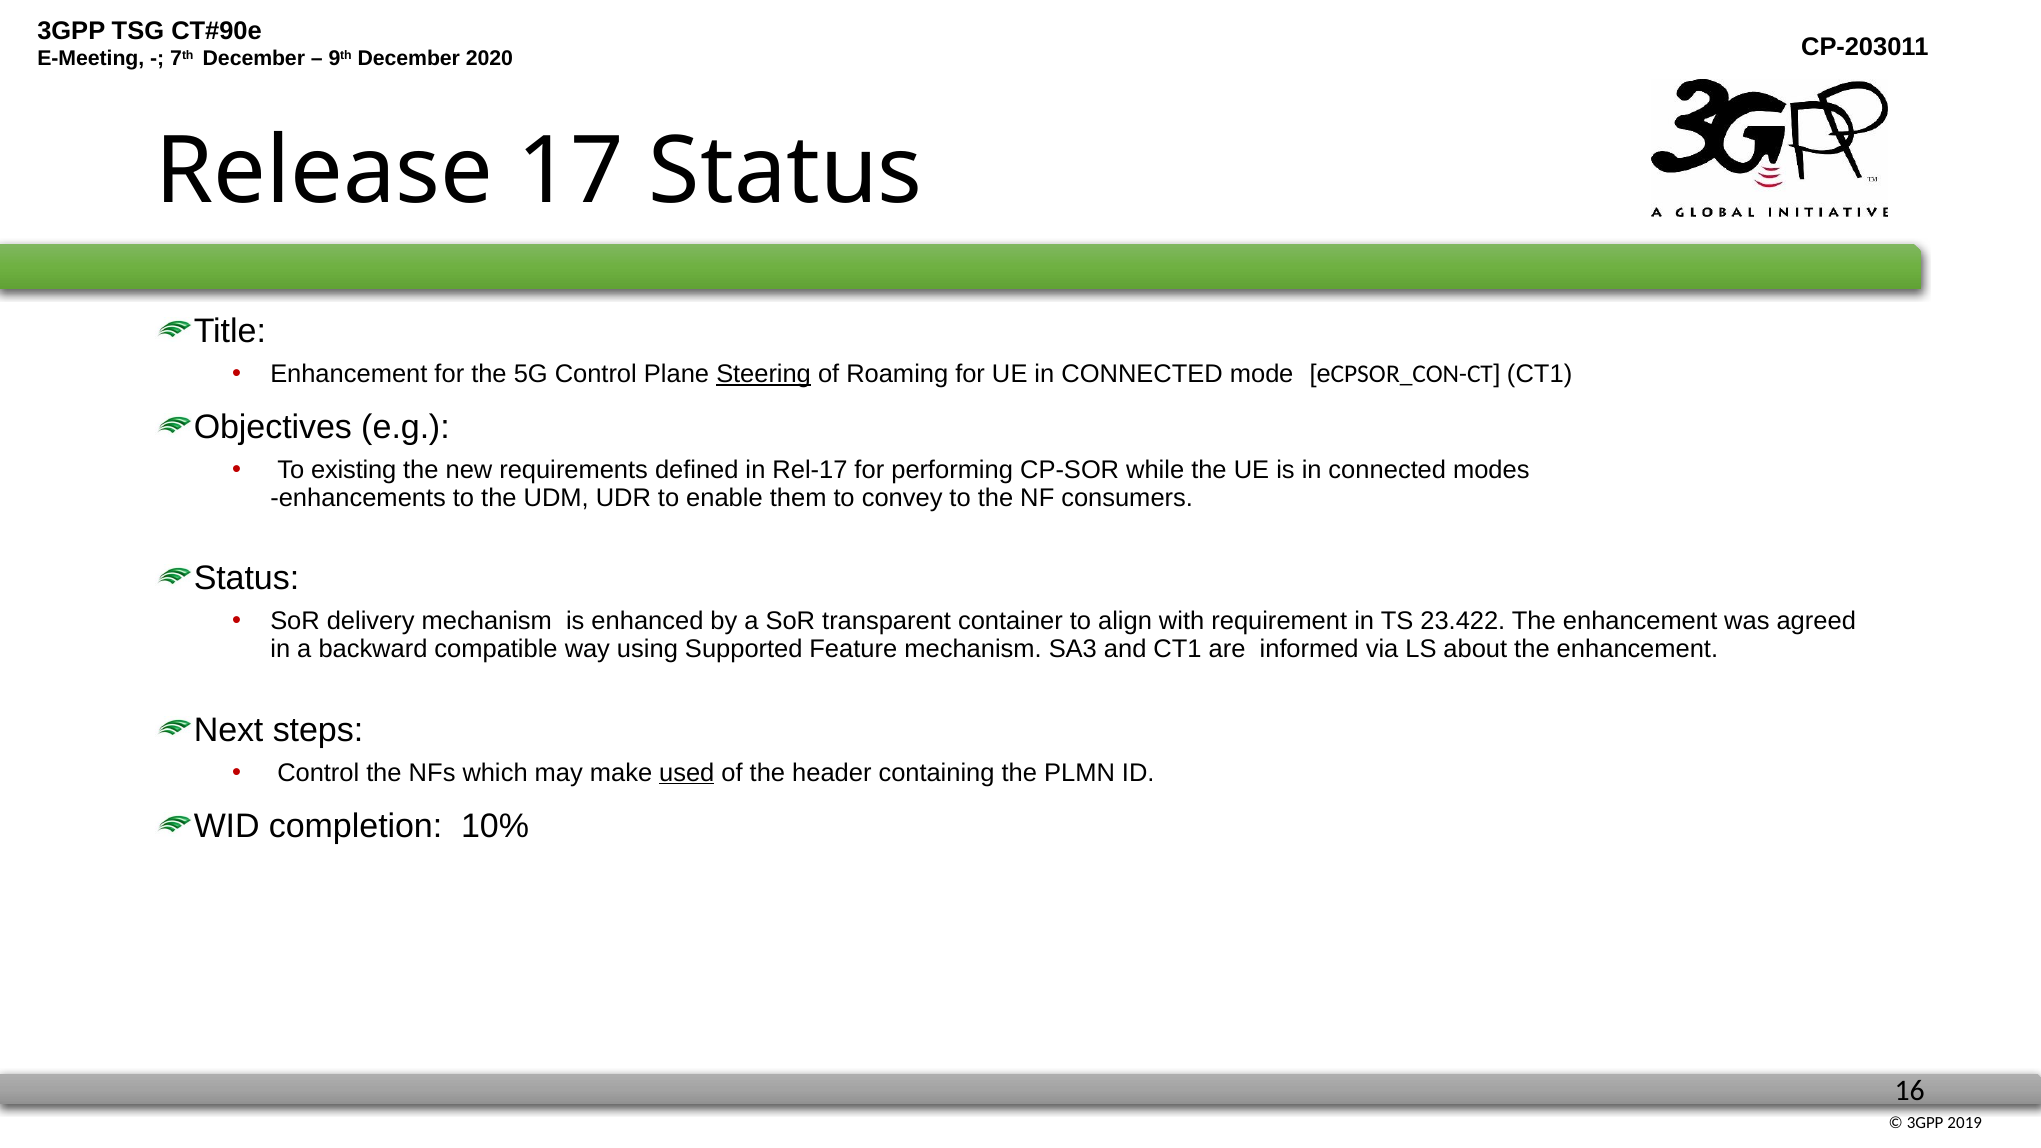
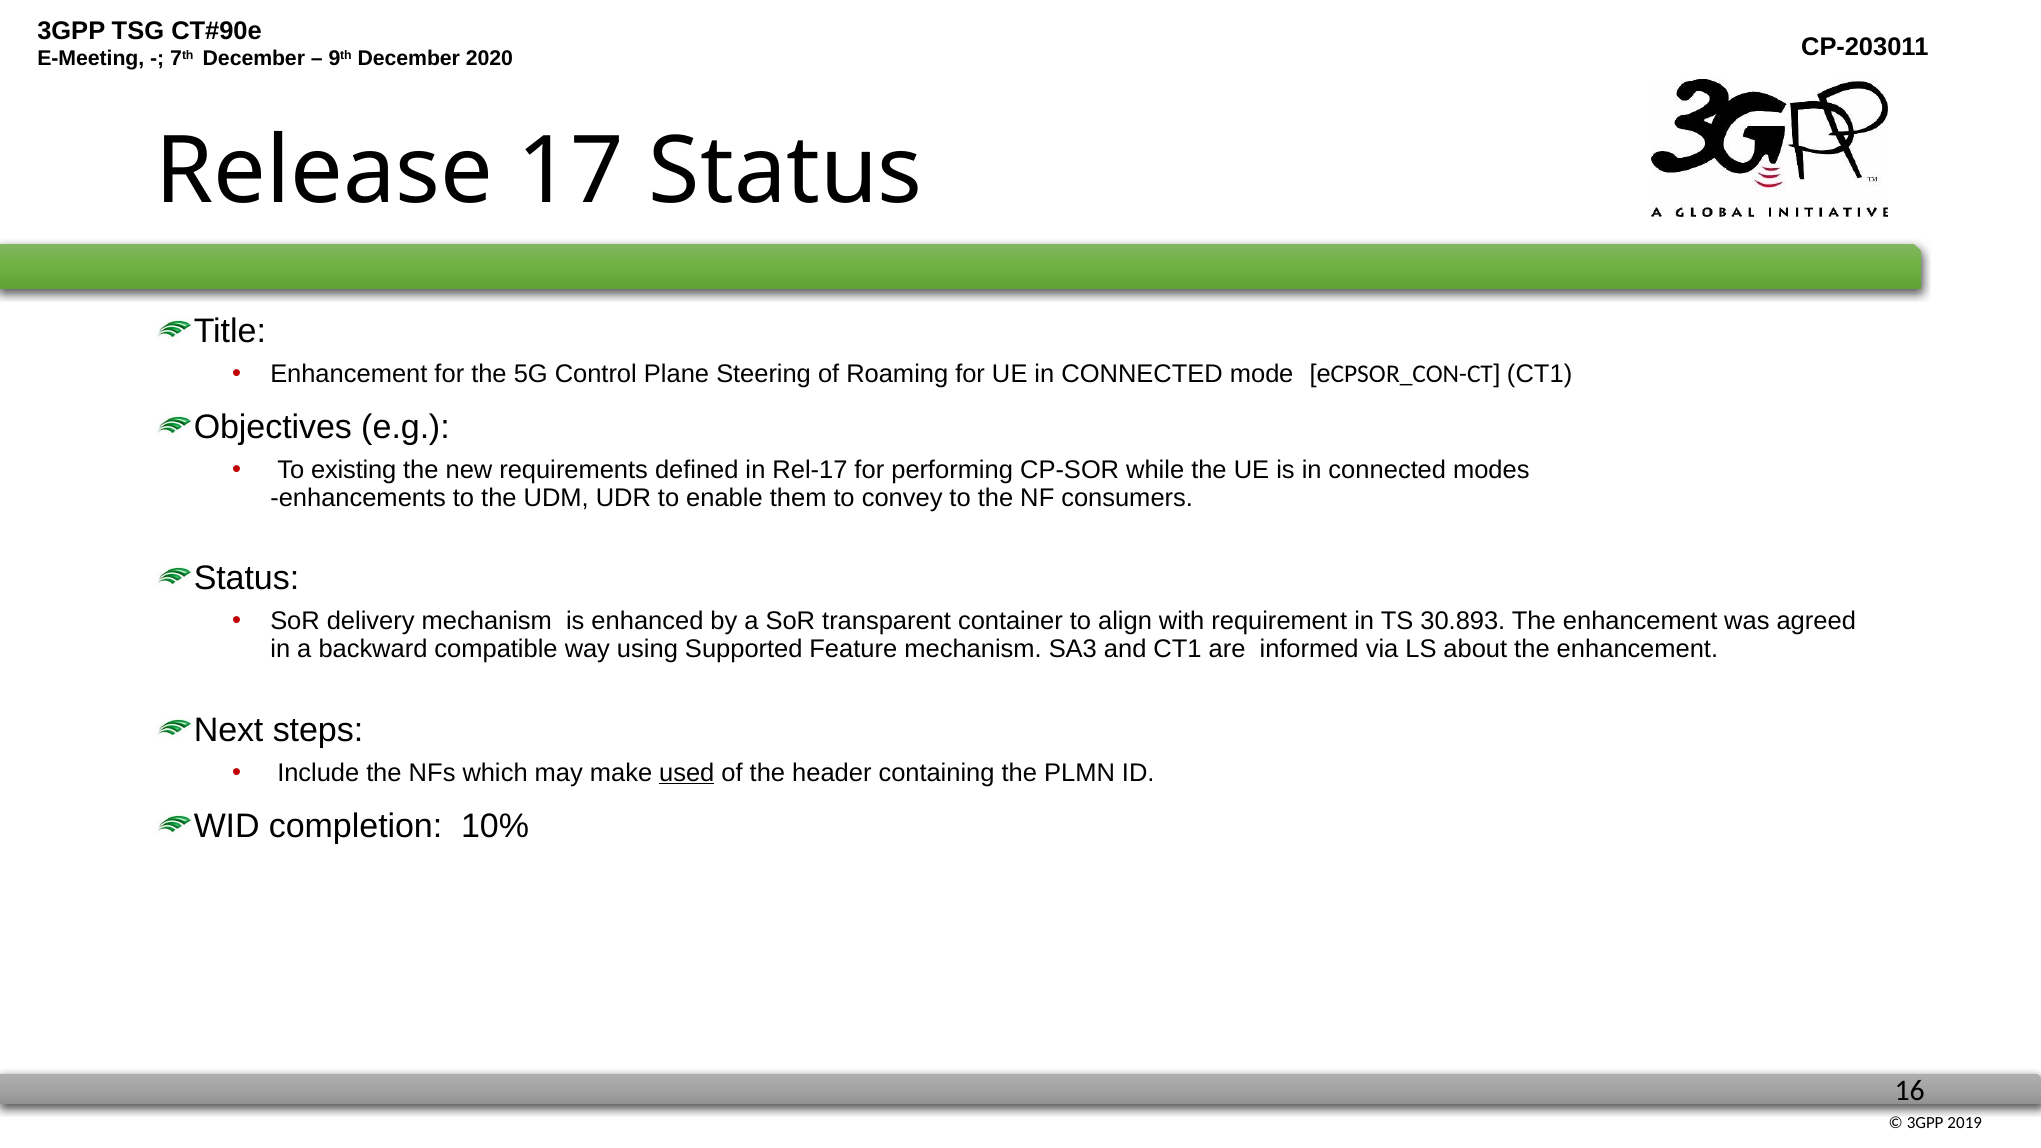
Steering underline: present -> none
23.422: 23.422 -> 30.893
Control at (318, 773): Control -> Include
